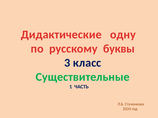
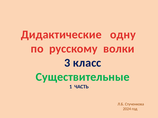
буквы: буквы -> волки
